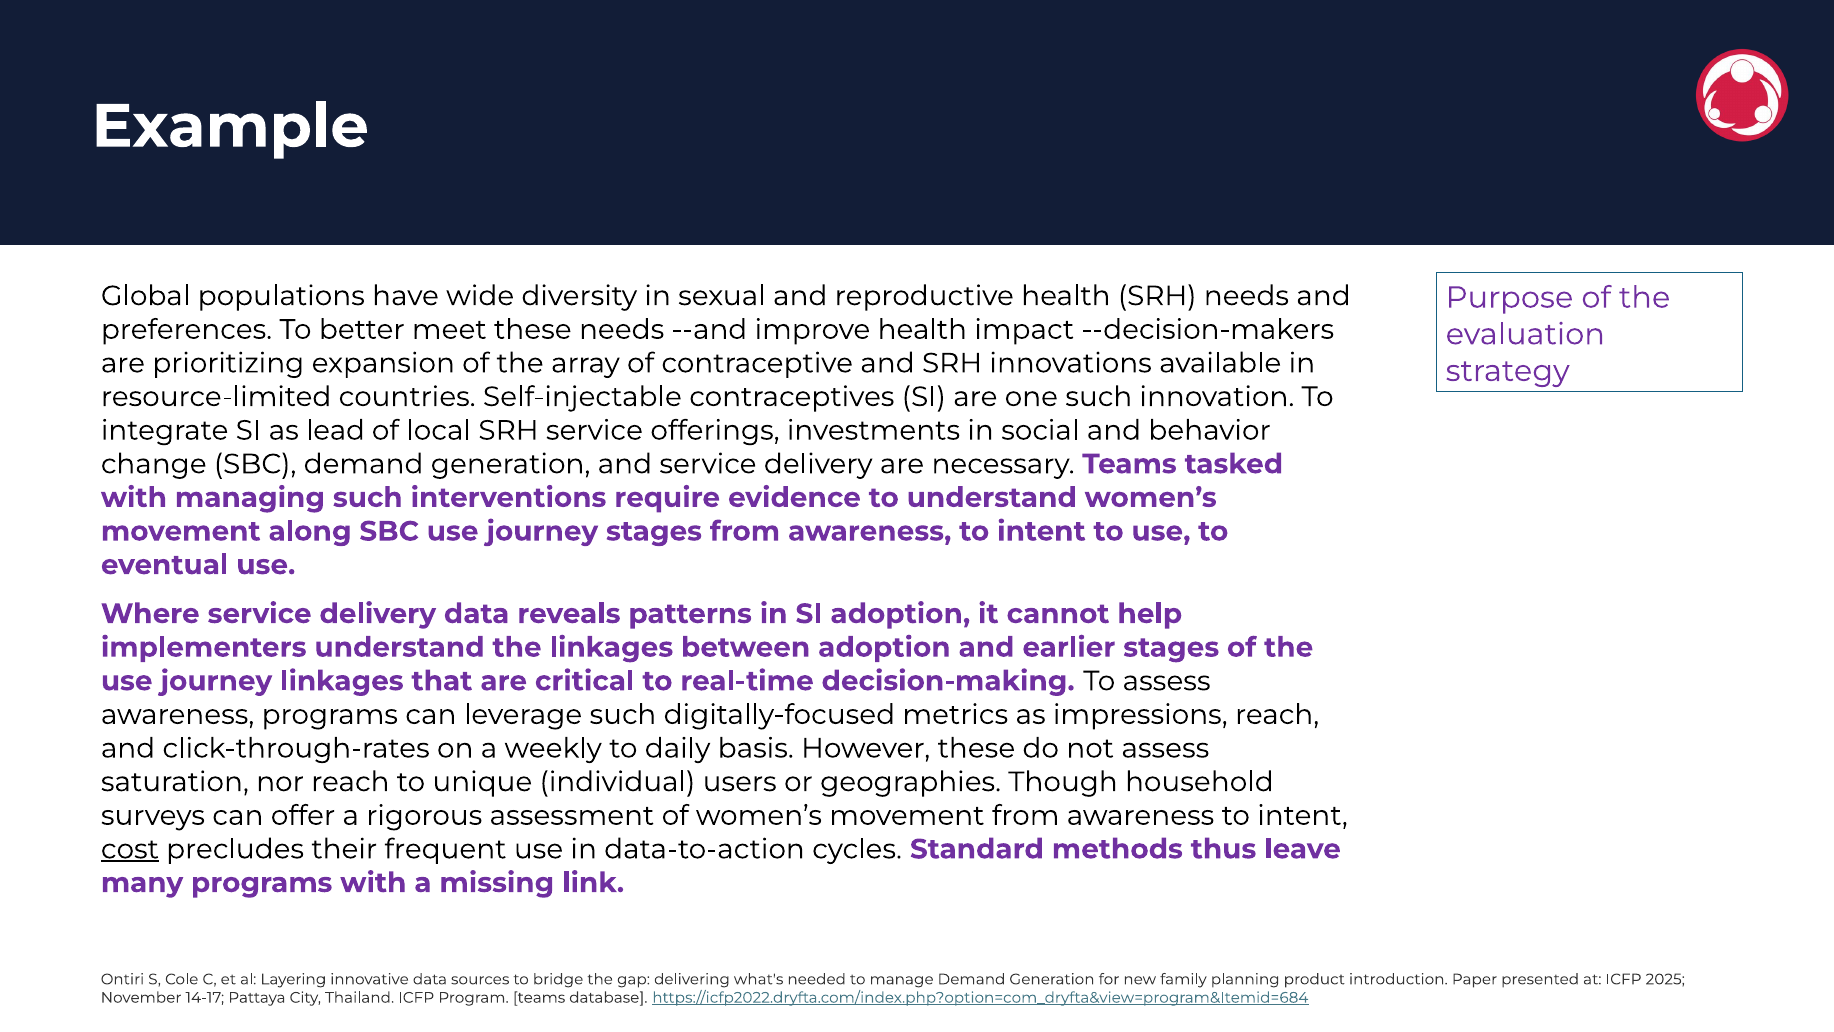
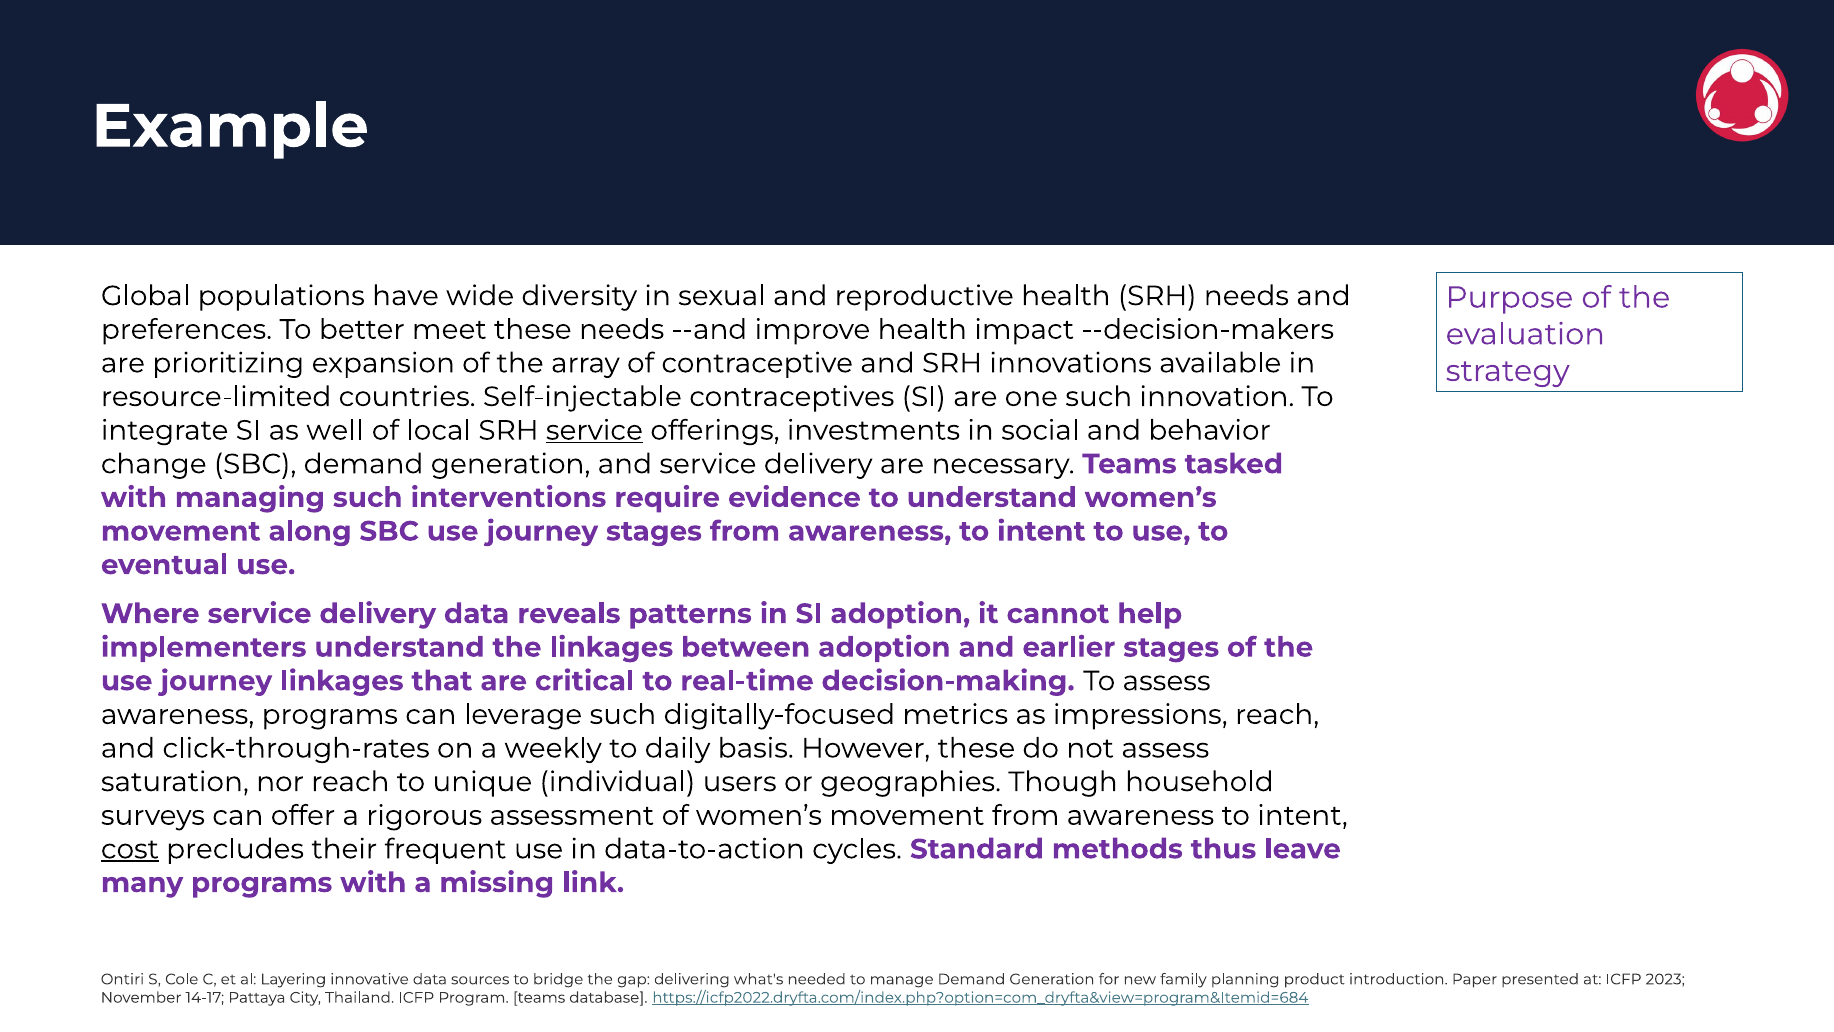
lead: lead -> well
service at (594, 430) underline: none -> present
2025: 2025 -> 2023
